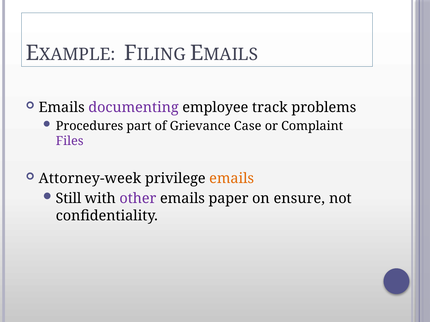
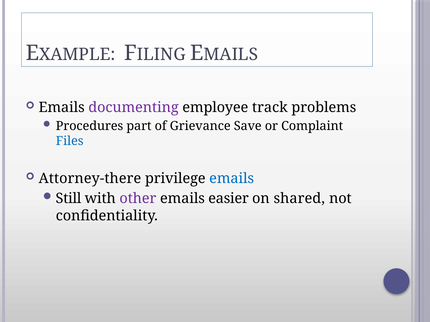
Case: Case -> Save
Files colour: purple -> blue
Attorney-week: Attorney-week -> Attorney-there
emails at (232, 179) colour: orange -> blue
paper: paper -> easier
ensure: ensure -> shared
